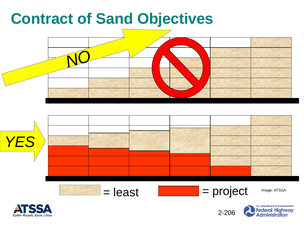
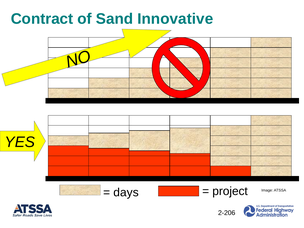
Objectives: Objectives -> Innovative
least: least -> days
